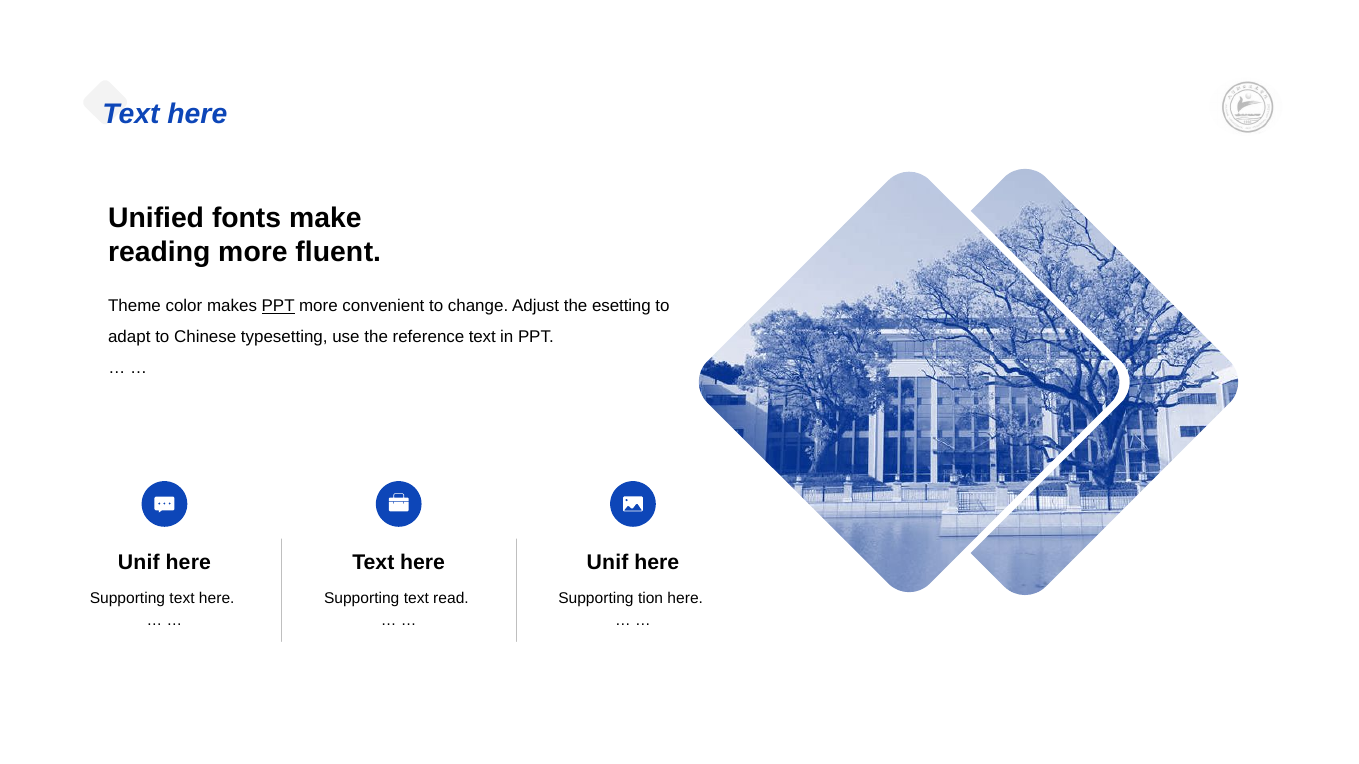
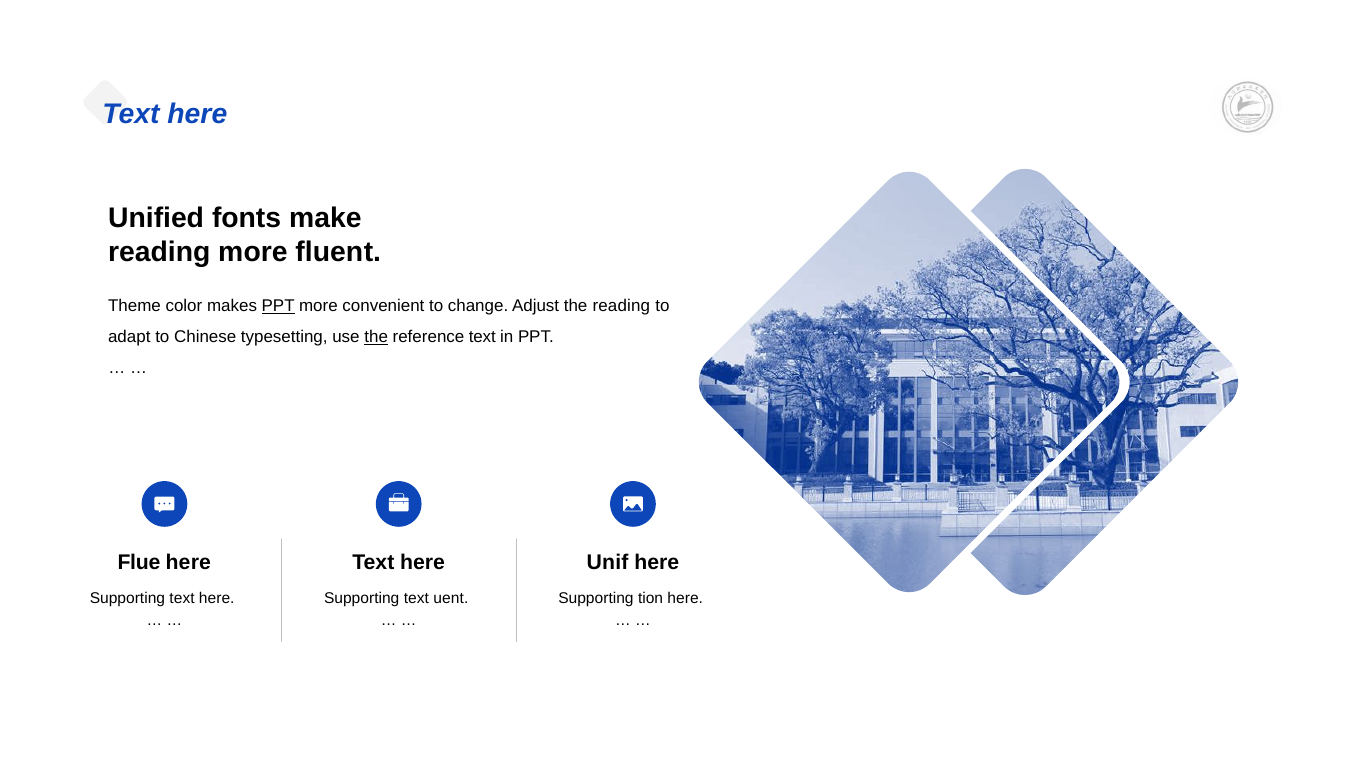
the esetting: esetting -> reading
the at (376, 337) underline: none -> present
Unif at (139, 563): Unif -> Flue
read: read -> uent
